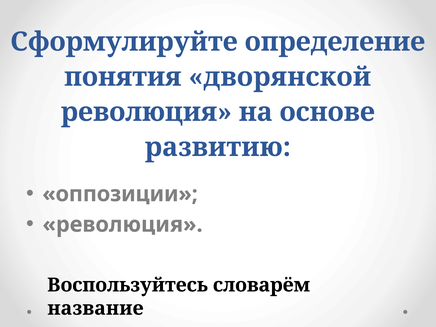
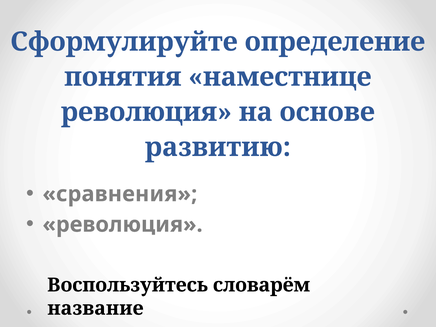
дворянской: дворянской -> наместнице
оппозиции: оппозиции -> сравнения
